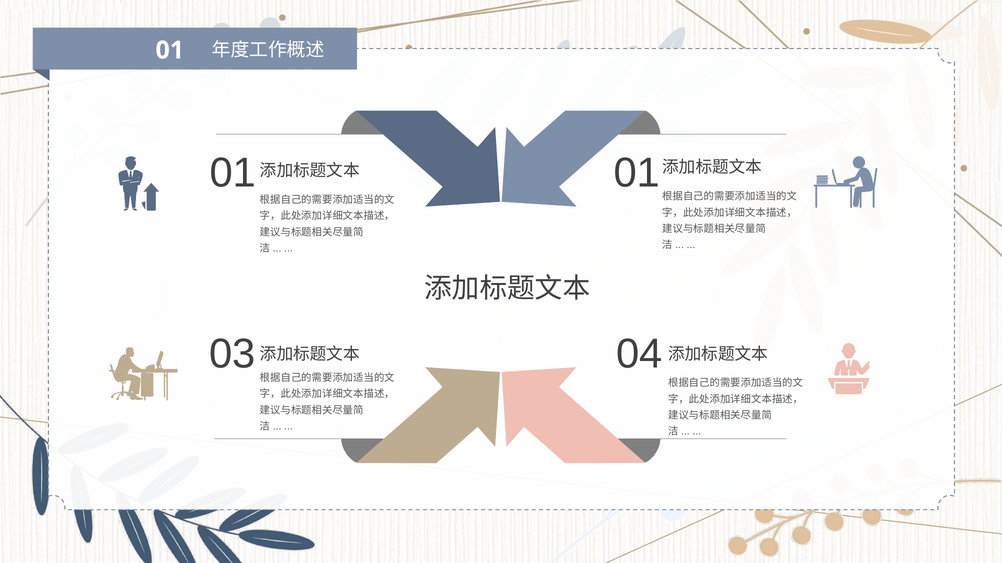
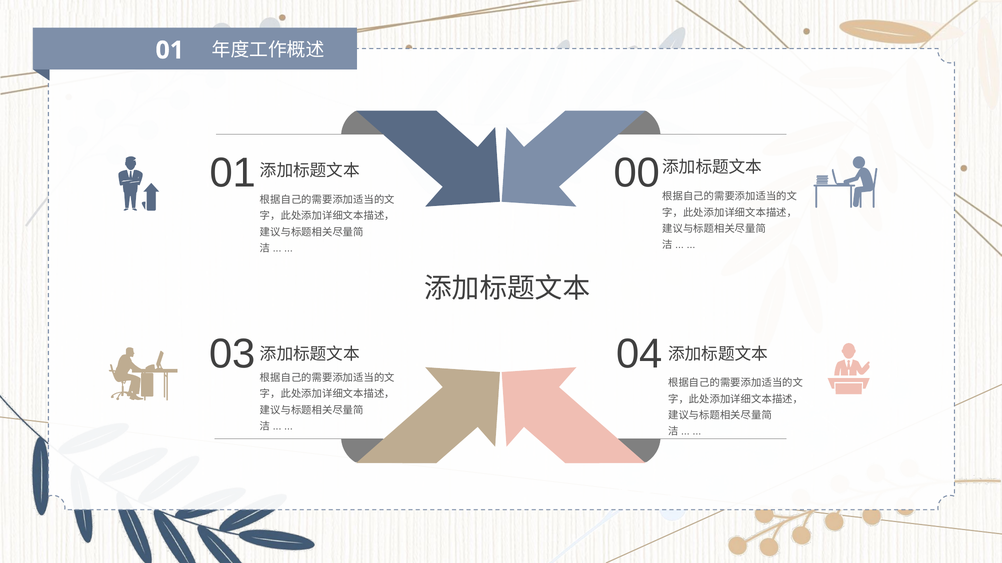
01 01: 01 -> 00
